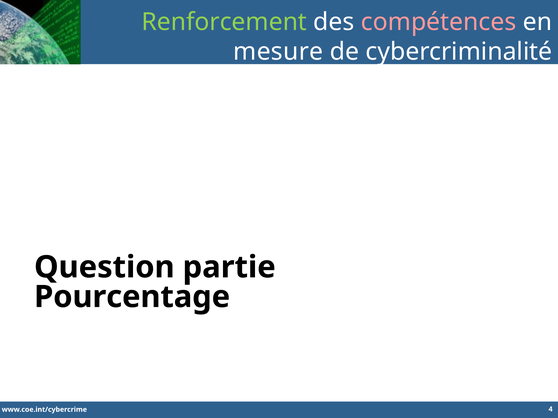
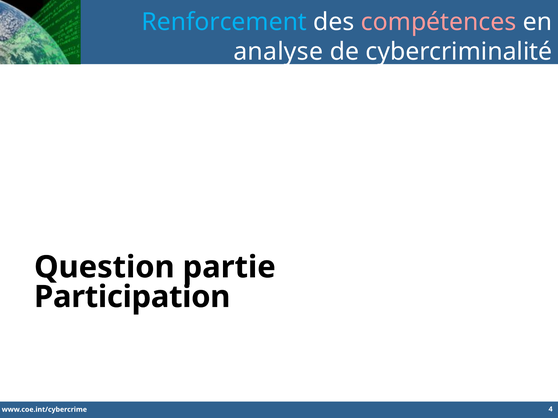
Renforcement colour: light green -> light blue
mesure: mesure -> analyse
Pourcentage: Pourcentage -> Participation
